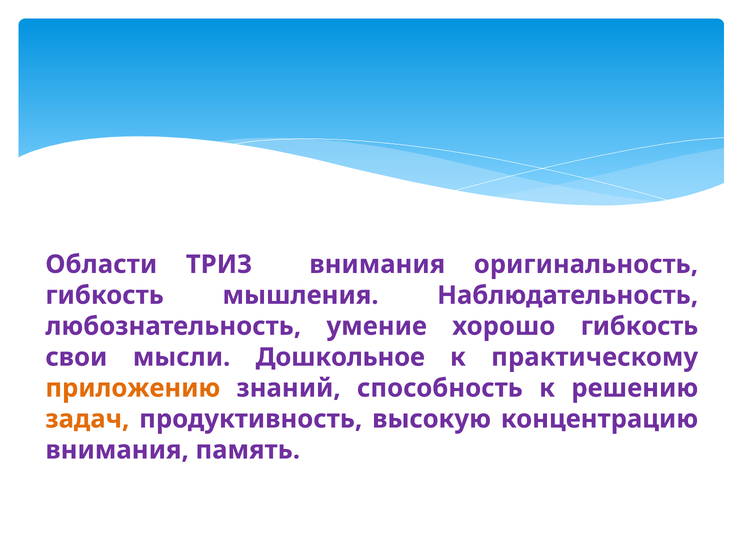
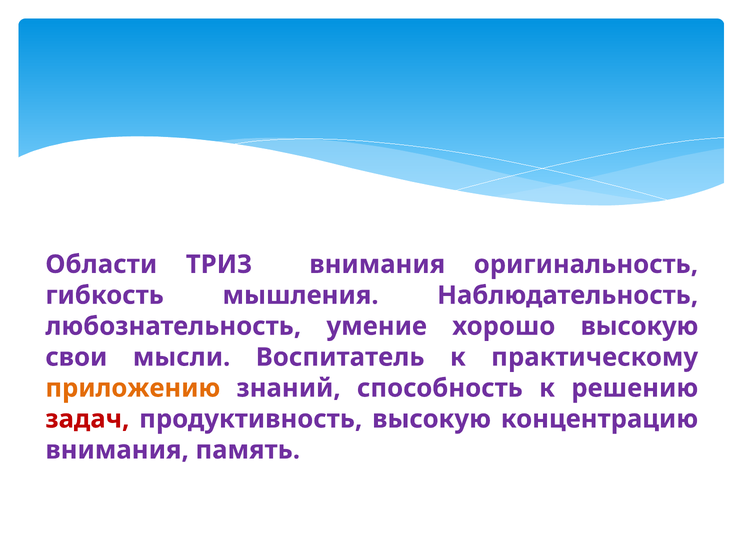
хорошо гибкость: гибкость -> высокую
Дошкольное: Дошкольное -> Воспитатель
задач colour: orange -> red
